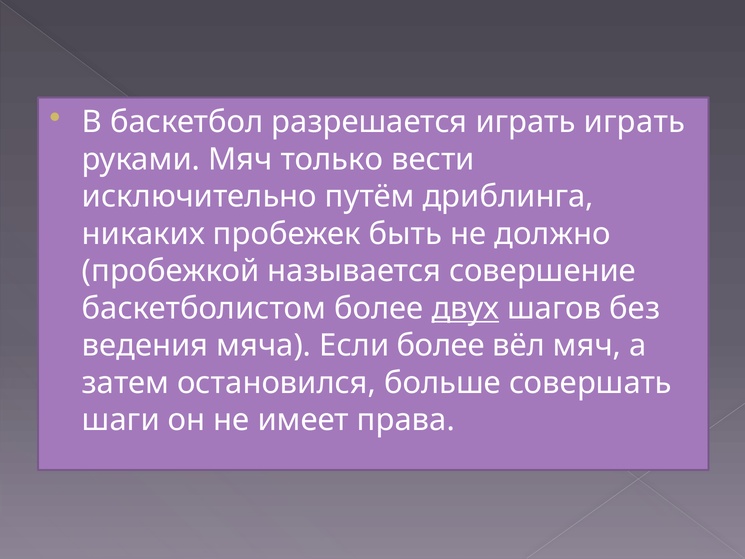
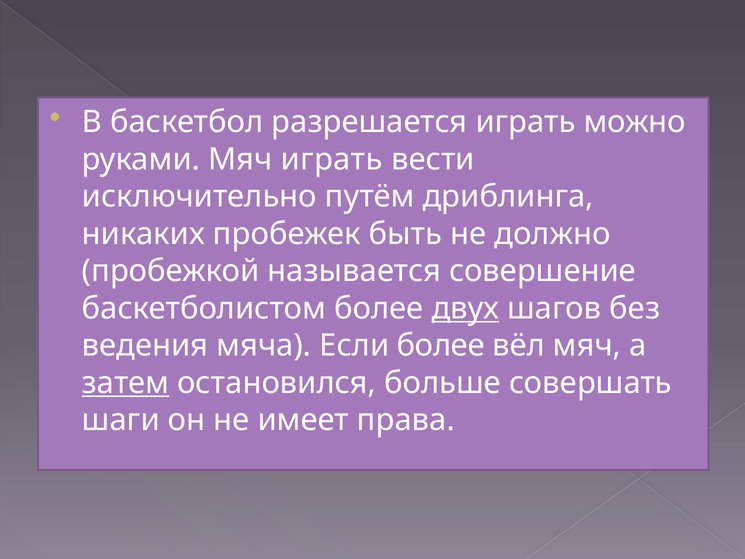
играть играть: играть -> можно
Мяч только: только -> играть
затем underline: none -> present
